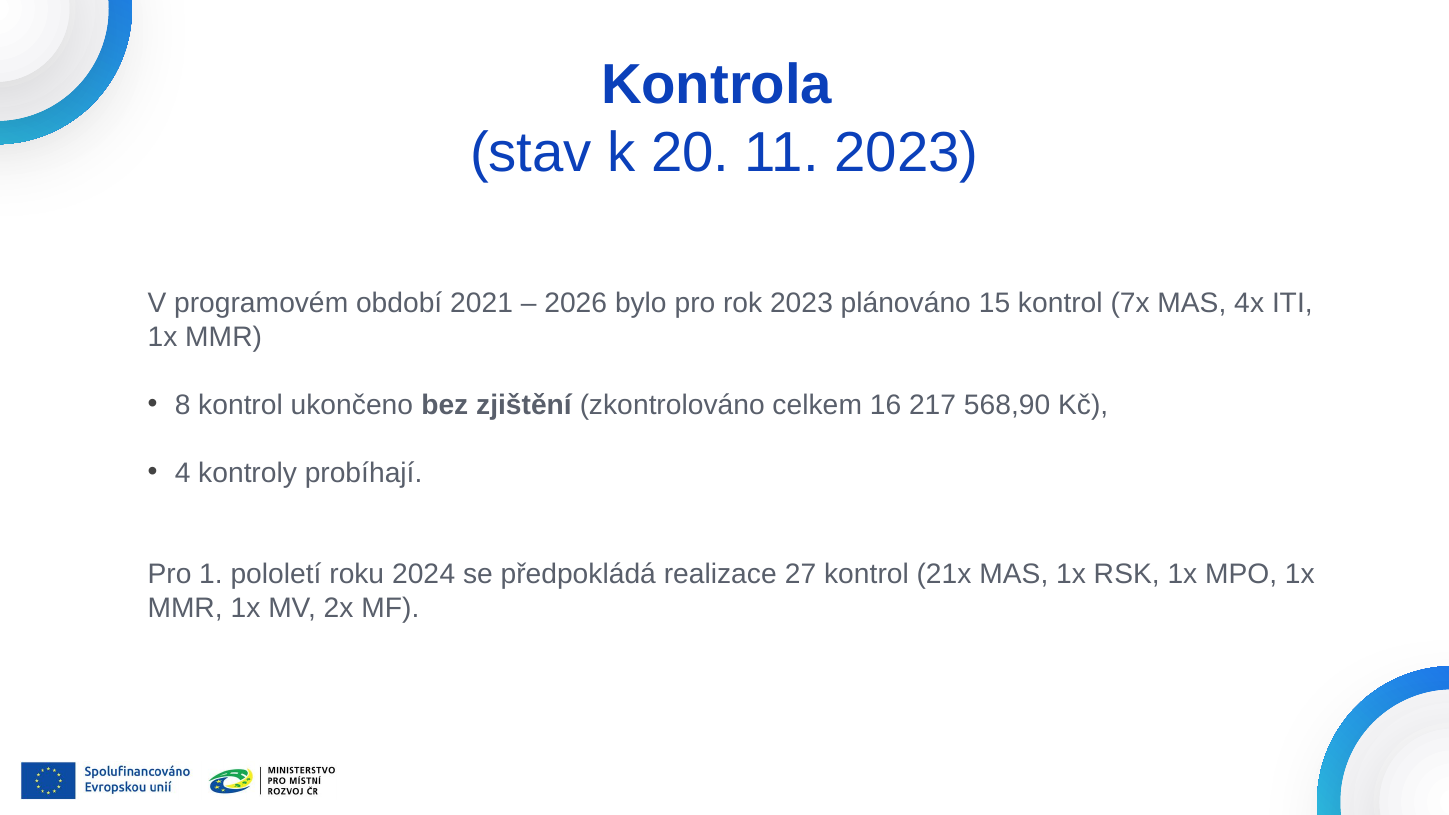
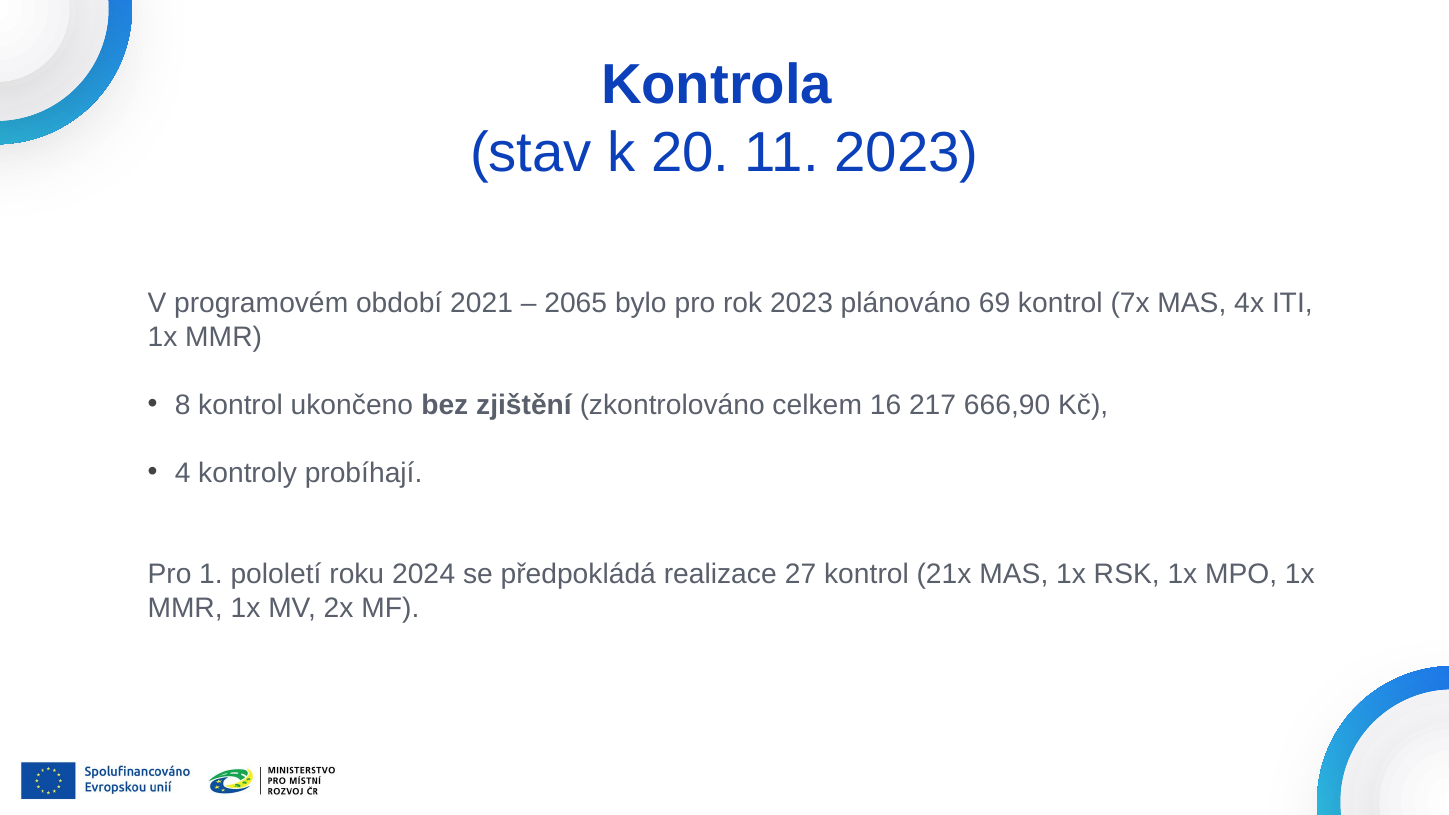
2026: 2026 -> 2065
15: 15 -> 69
568,90: 568,90 -> 666,90
